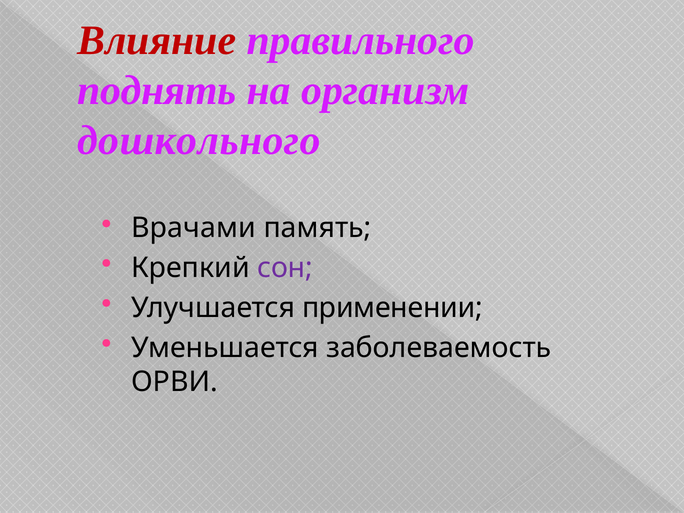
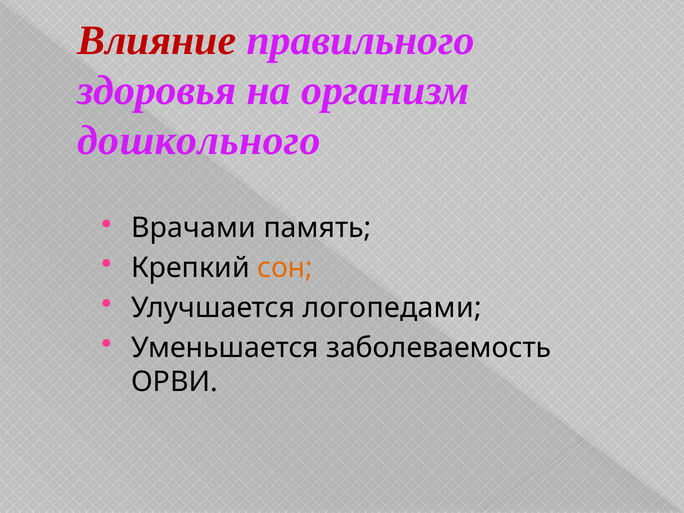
поднять: поднять -> здоровья
сон colour: purple -> orange
применении: применении -> логопедами
